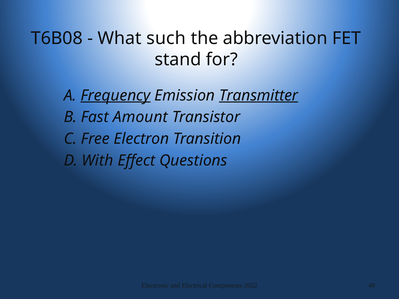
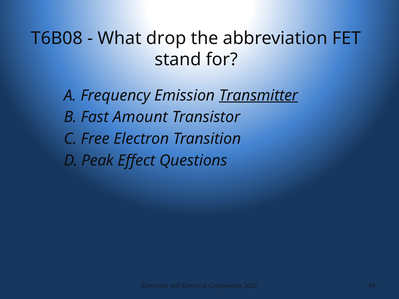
such: such -> drop
Frequency underline: present -> none
With: With -> Peak
